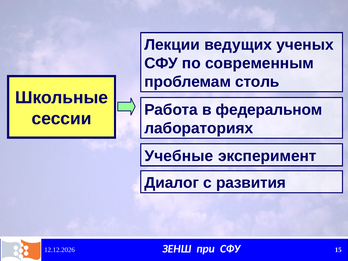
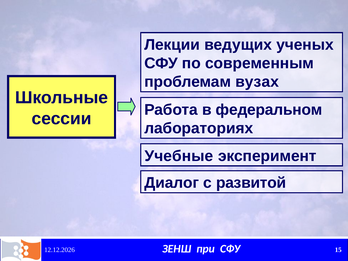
столь: столь -> вузах
развития: развития -> развитой
